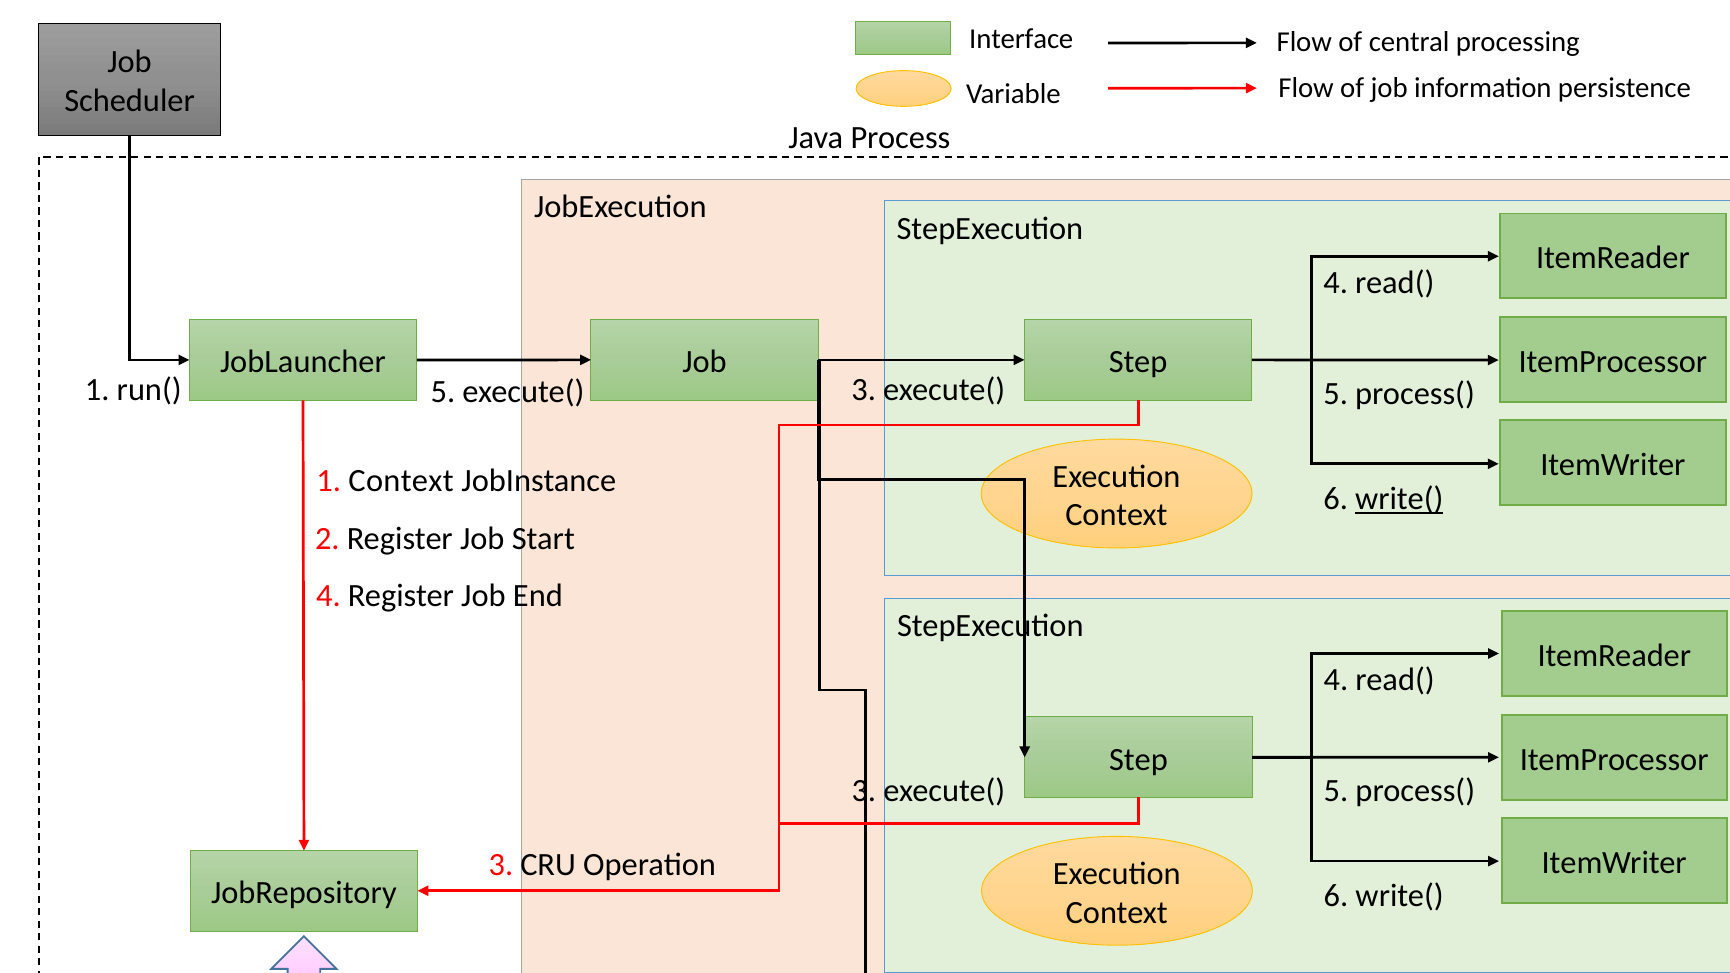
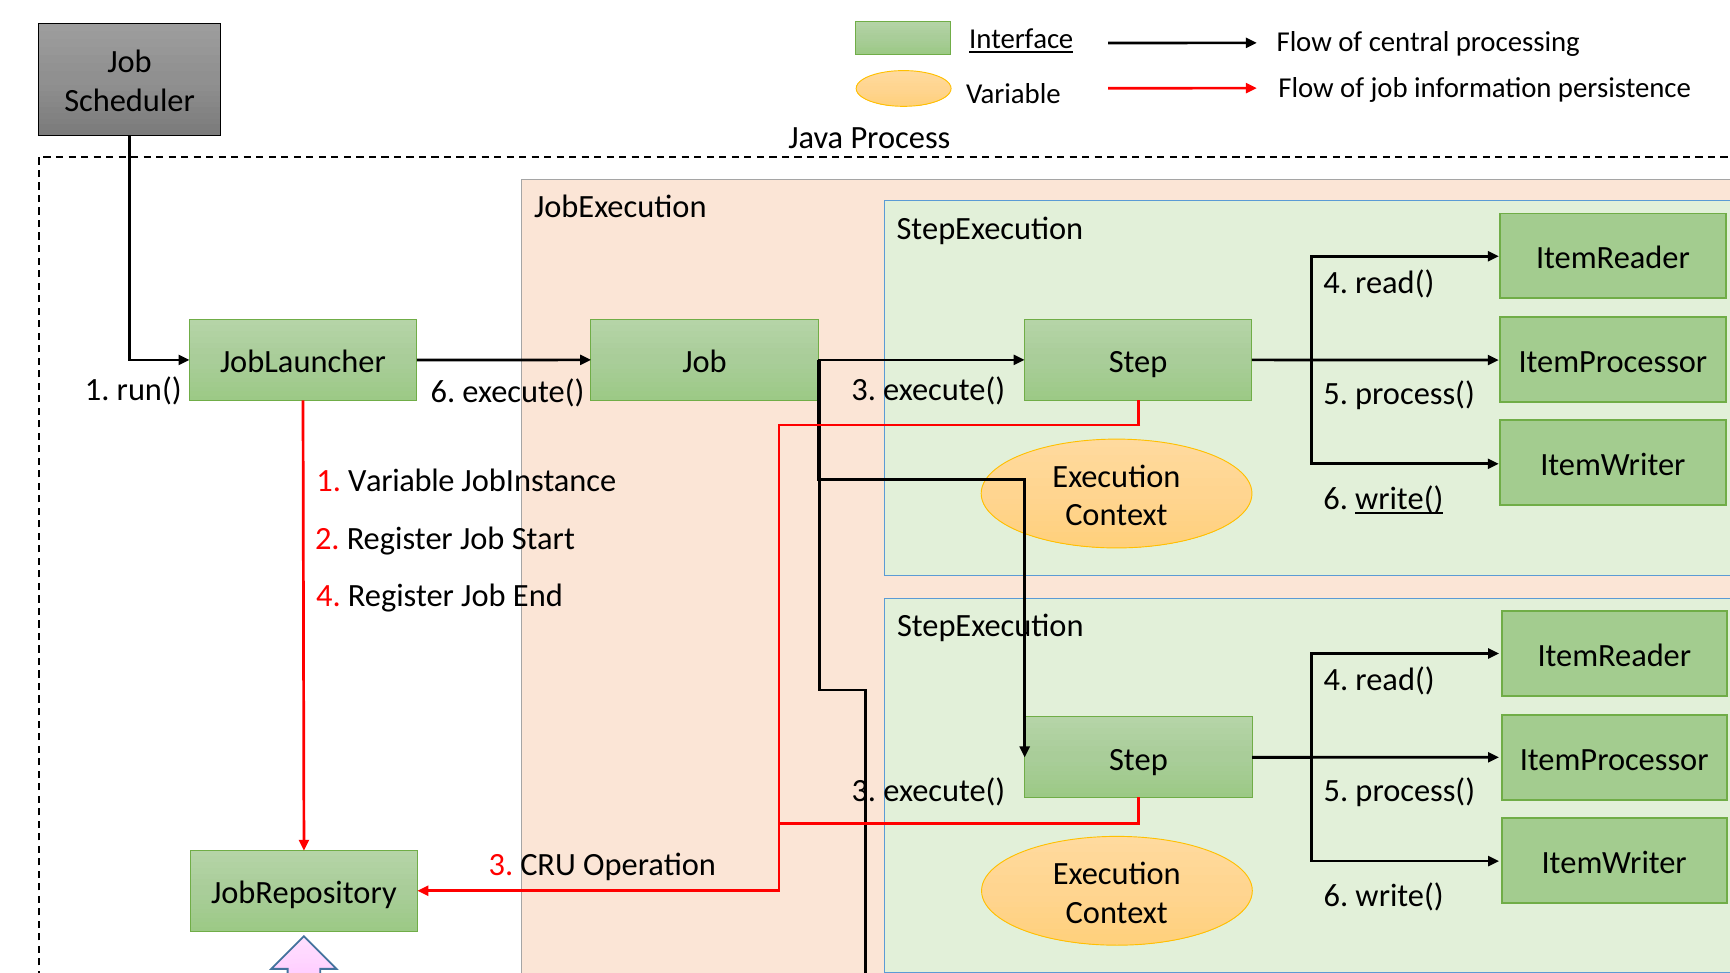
Interface underline: none -> present
run( 5: 5 -> 6
1 Context: Context -> Variable
